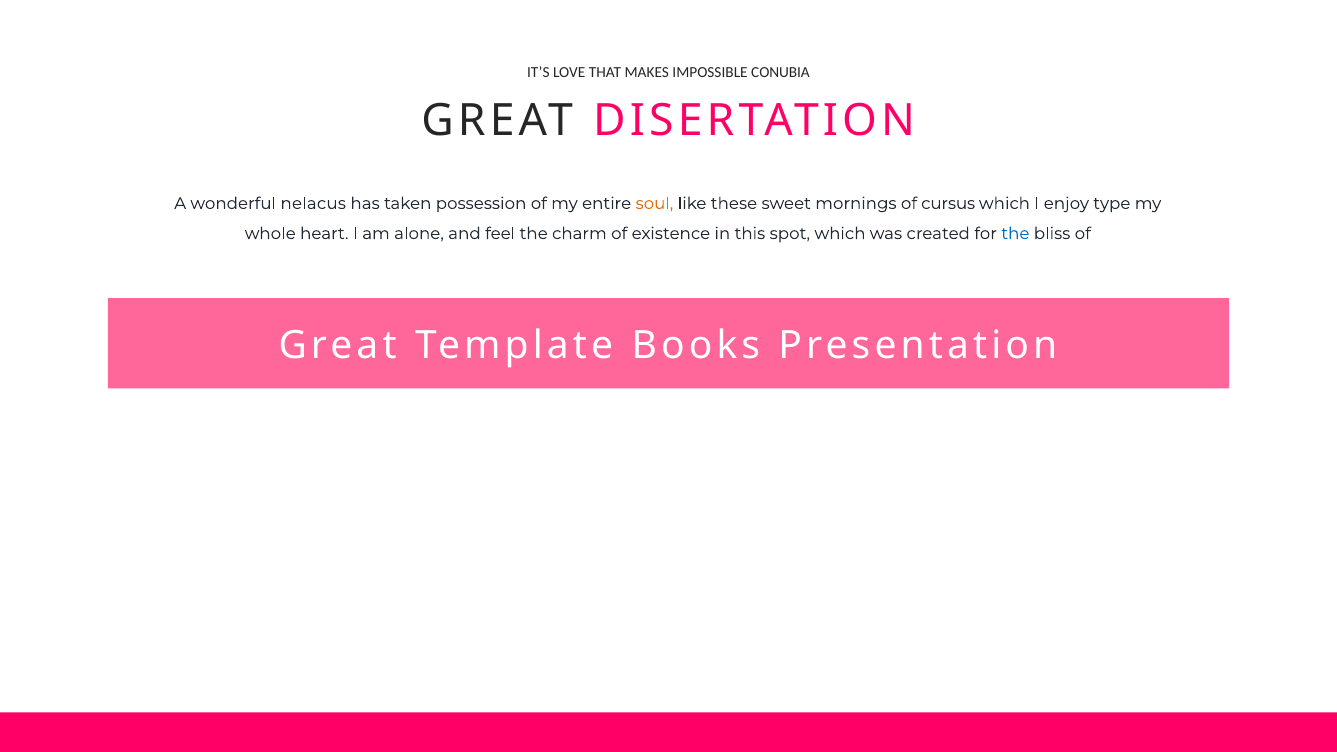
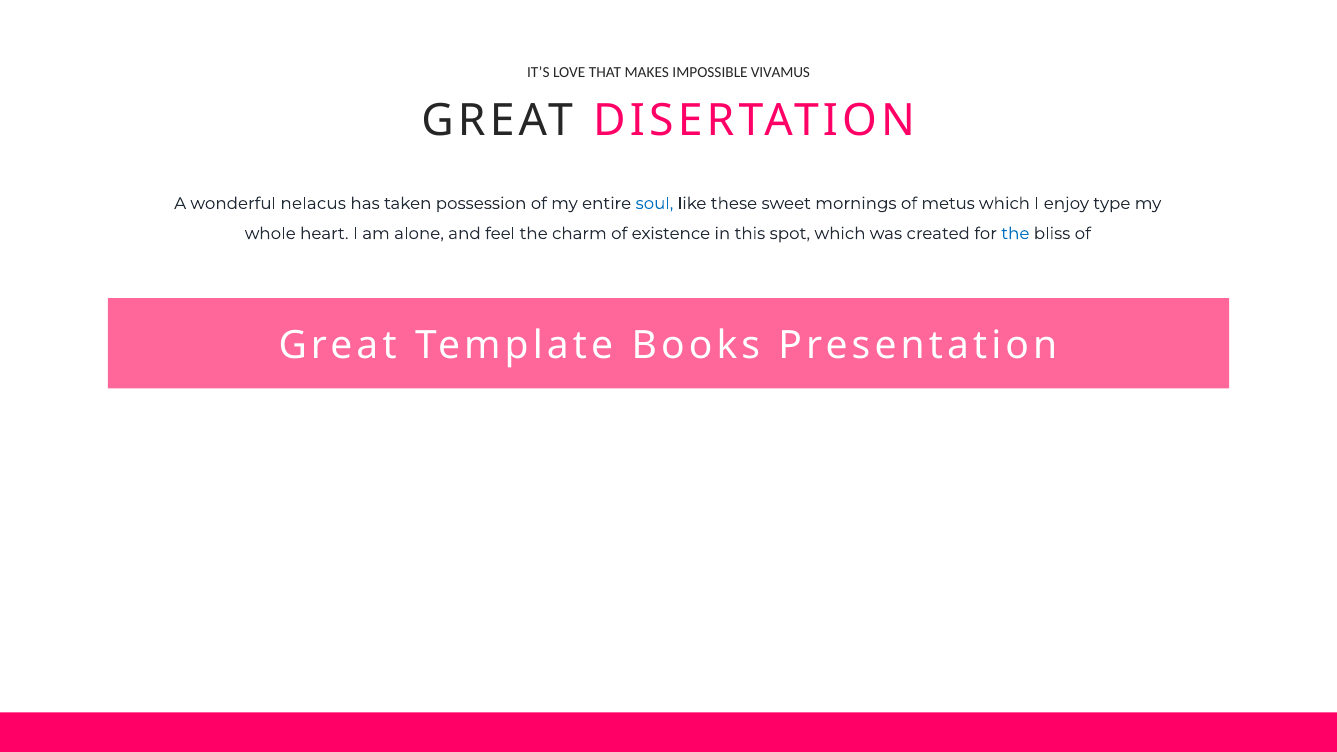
CONUBIA: CONUBIA -> VIVAMUS
soul colour: orange -> blue
cursus: cursus -> metus
